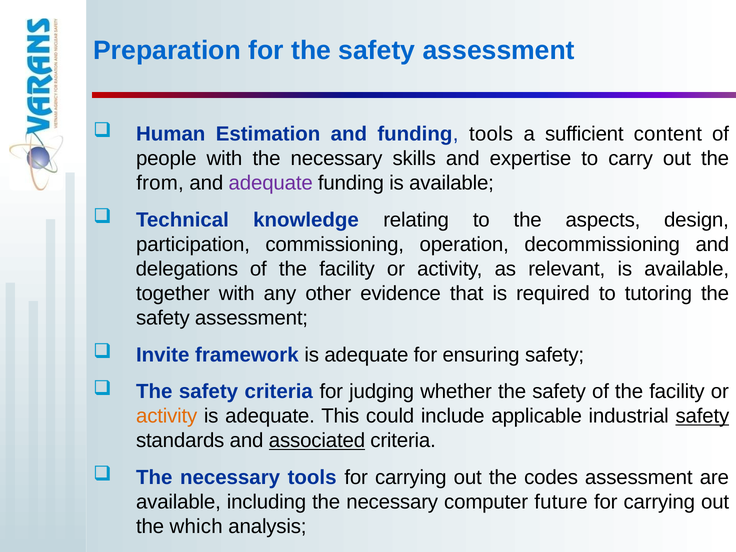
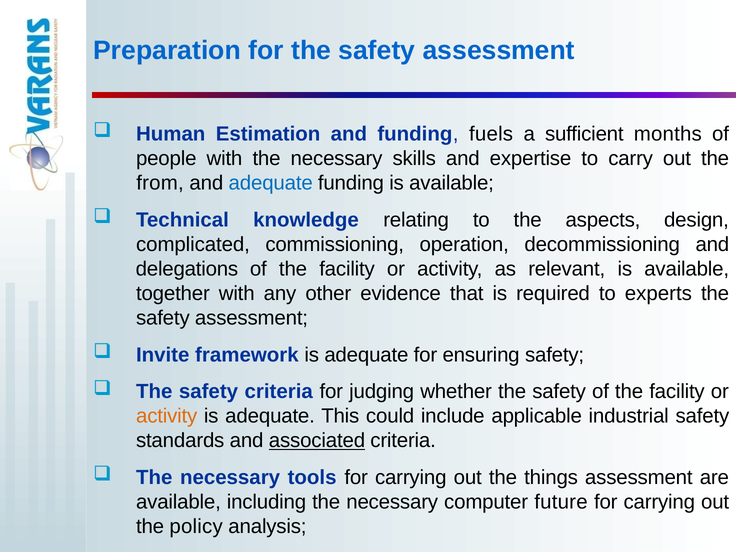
funding tools: tools -> fuels
content: content -> months
adequate at (271, 183) colour: purple -> blue
participation: participation -> complicated
tutoring: tutoring -> experts
safety at (702, 416) underline: present -> none
codes: codes -> things
which: which -> policy
